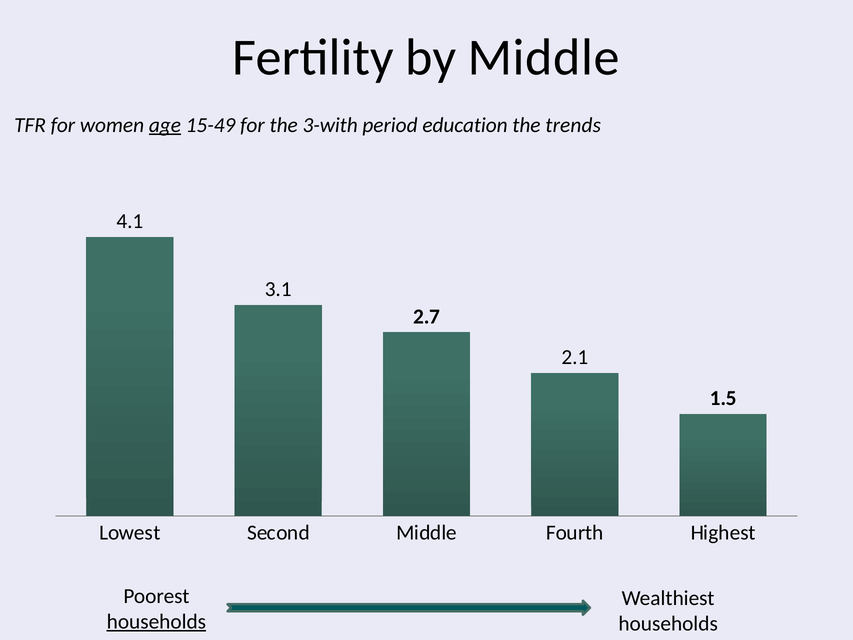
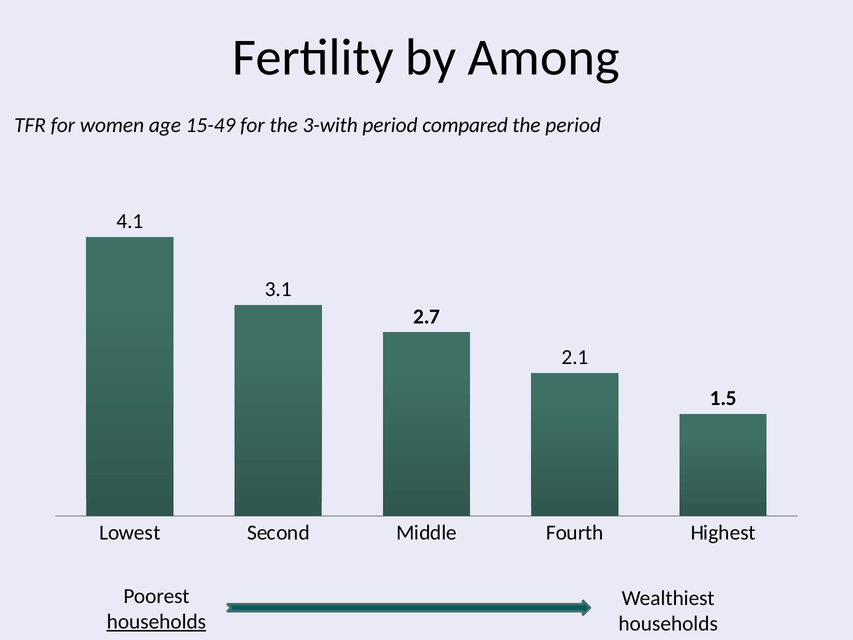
by Middle: Middle -> Among
age underline: present -> none
education: education -> compared
the trends: trends -> period
